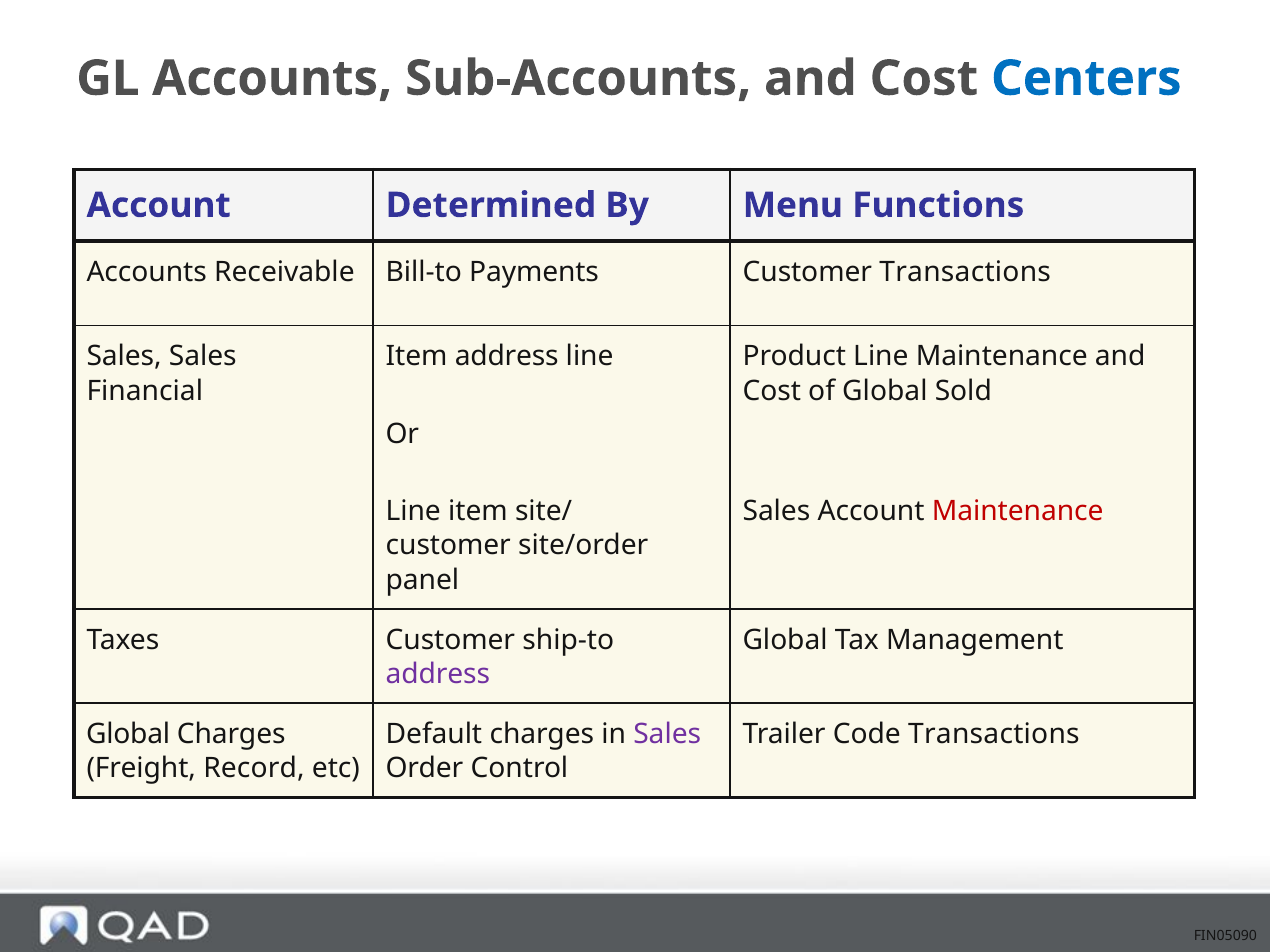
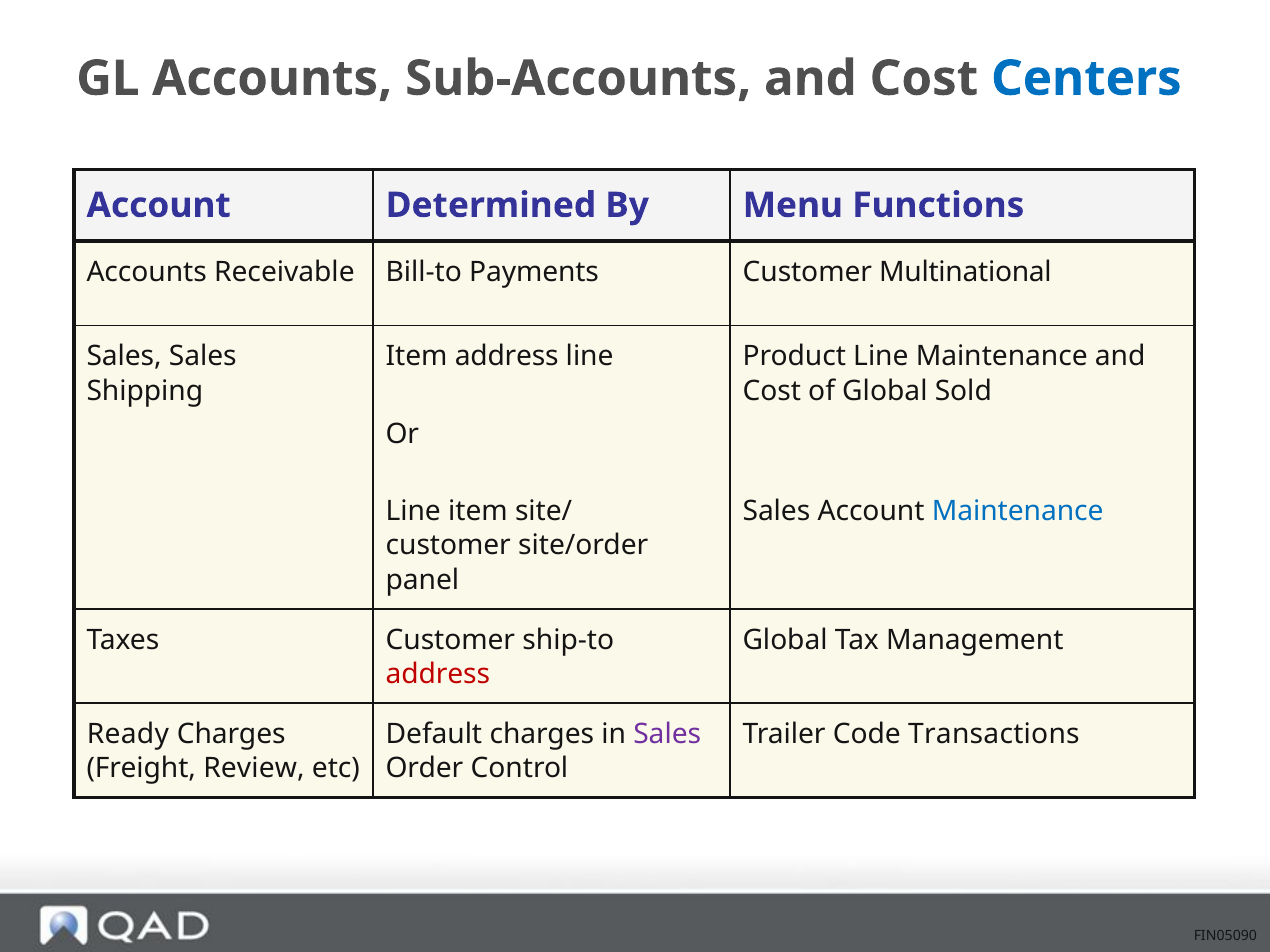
Customer Transactions: Transactions -> Multinational
Financial: Financial -> Shipping
Maintenance at (1018, 511) colour: red -> blue
address at (438, 675) colour: purple -> red
Global at (128, 734): Global -> Ready
Record: Record -> Review
